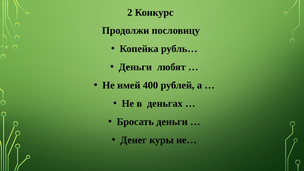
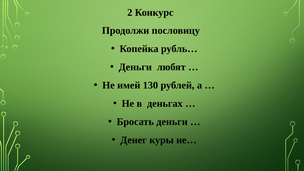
400: 400 -> 130
